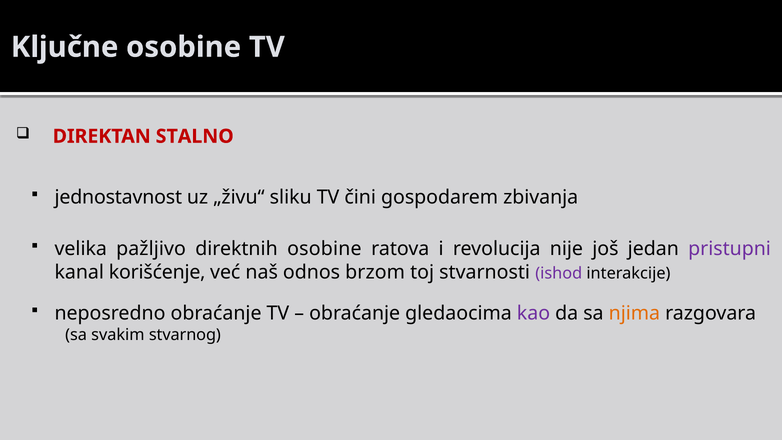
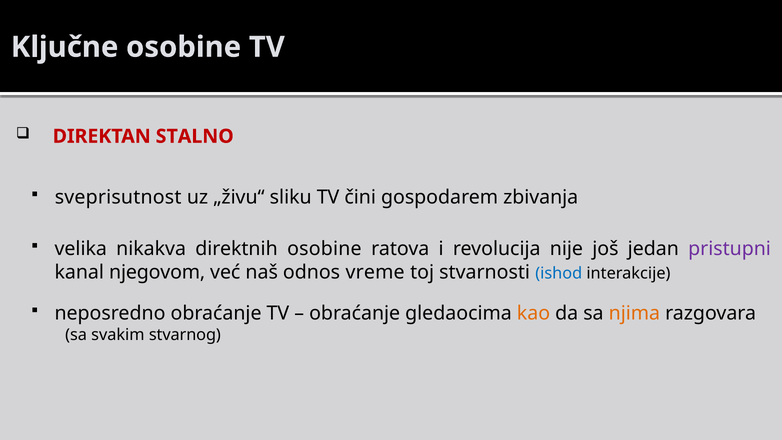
jednostavnost: jednostavnost -> sveprisutnost
pažljivo: pažljivo -> nikakva
korišćenje: korišćenje -> njegovom
brzom: brzom -> vreme
ishod colour: purple -> blue
kao colour: purple -> orange
